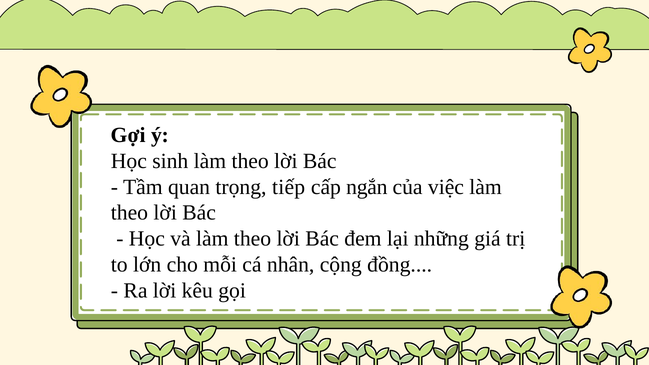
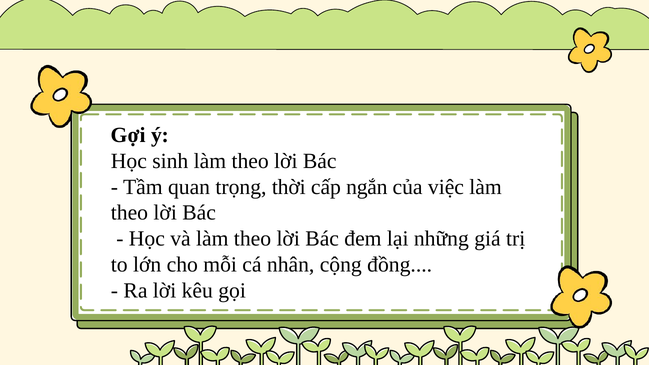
tiếp: tiếp -> thời
